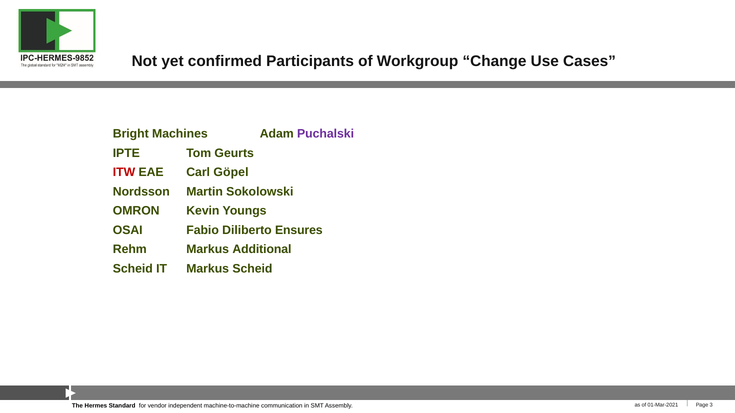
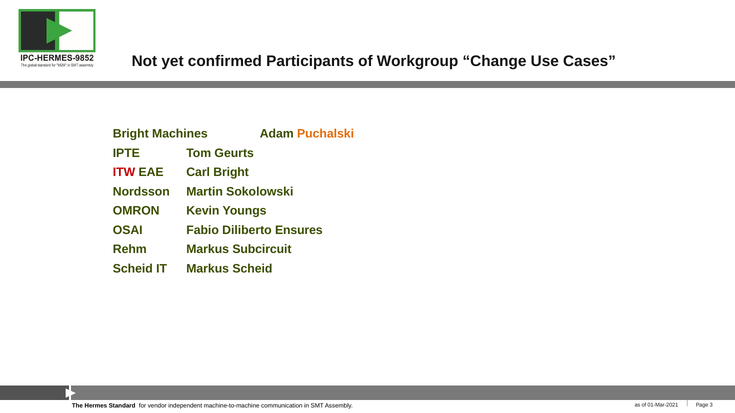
Puchalski colour: purple -> orange
Carl Göpel: Göpel -> Bright
Additional: Additional -> Subcircuit
